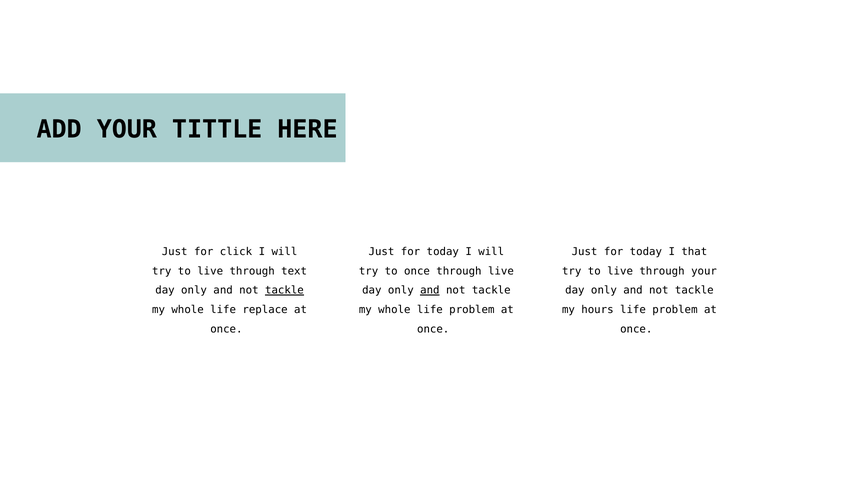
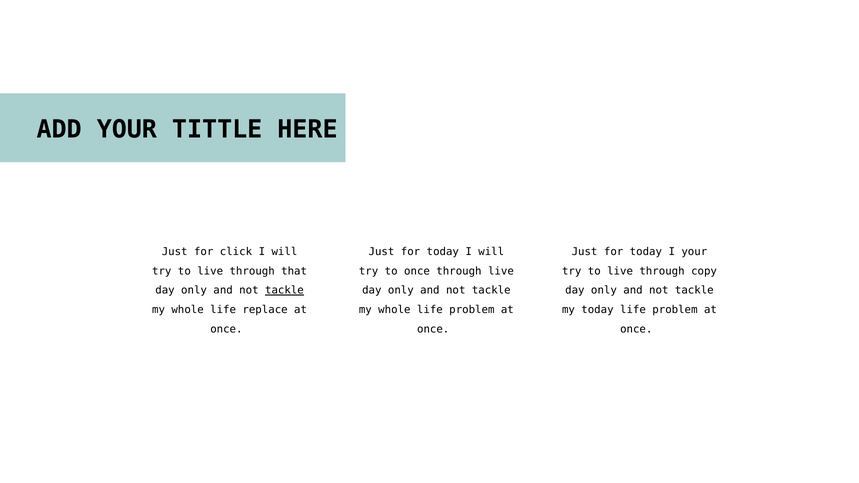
I that: that -> your
text: text -> that
through your: your -> copy
and at (430, 291) underline: present -> none
my hours: hours -> today
